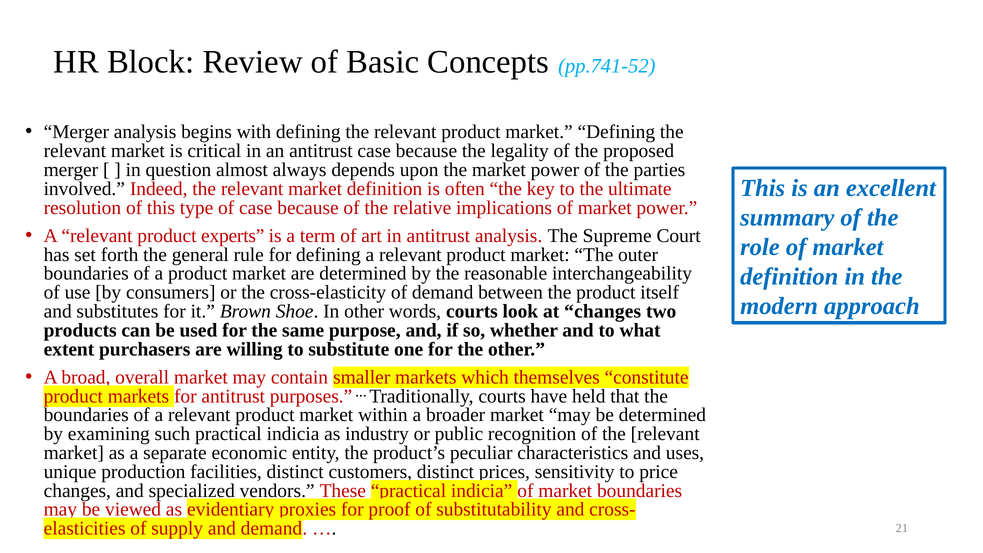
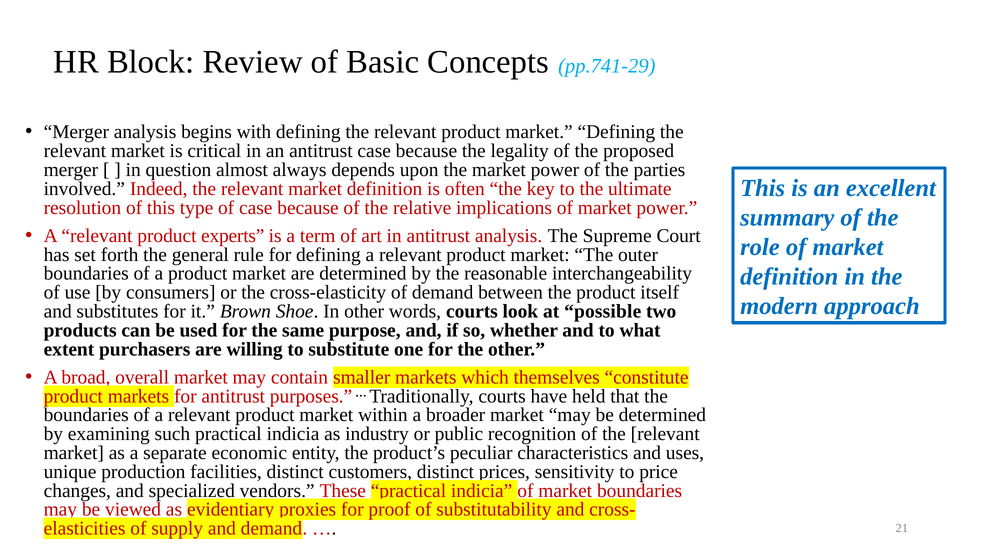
pp.741-52: pp.741-52 -> pp.741-29
at changes: changes -> possible
